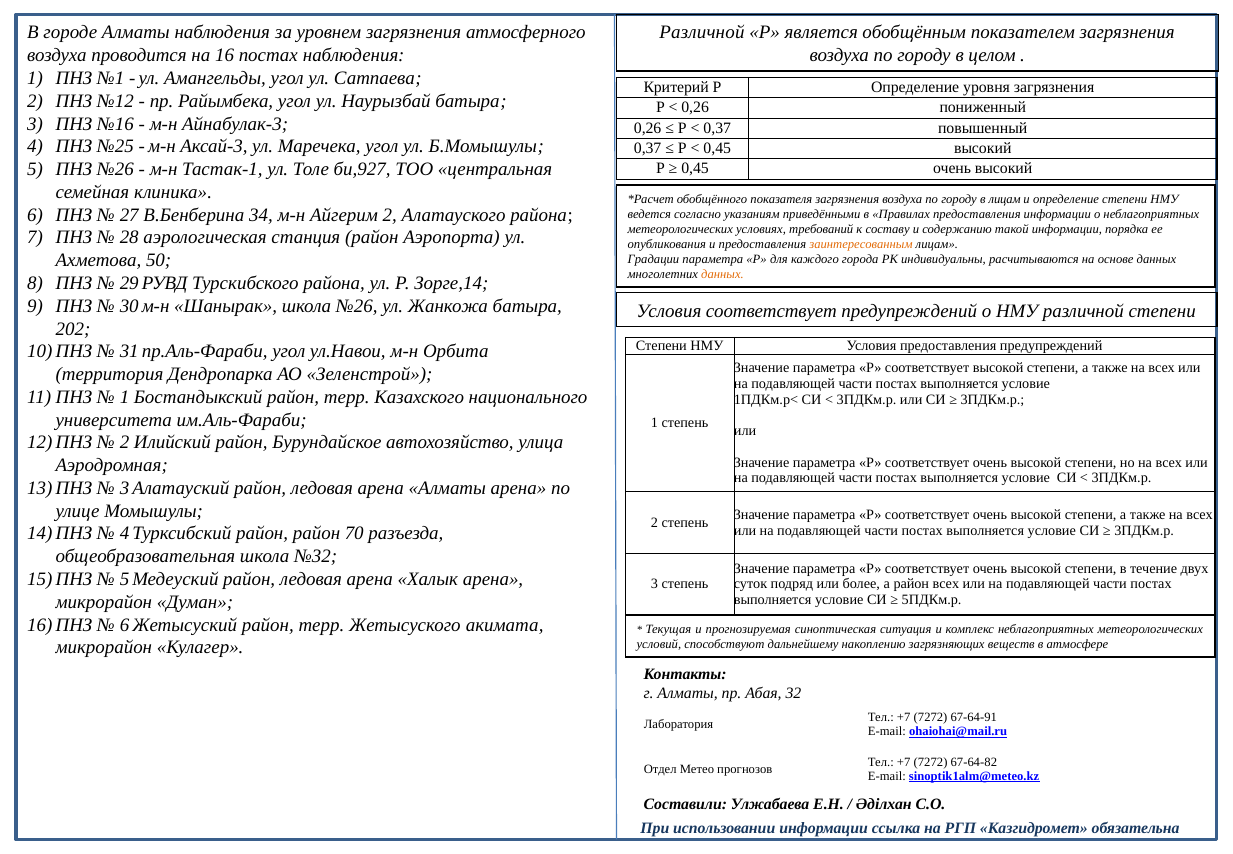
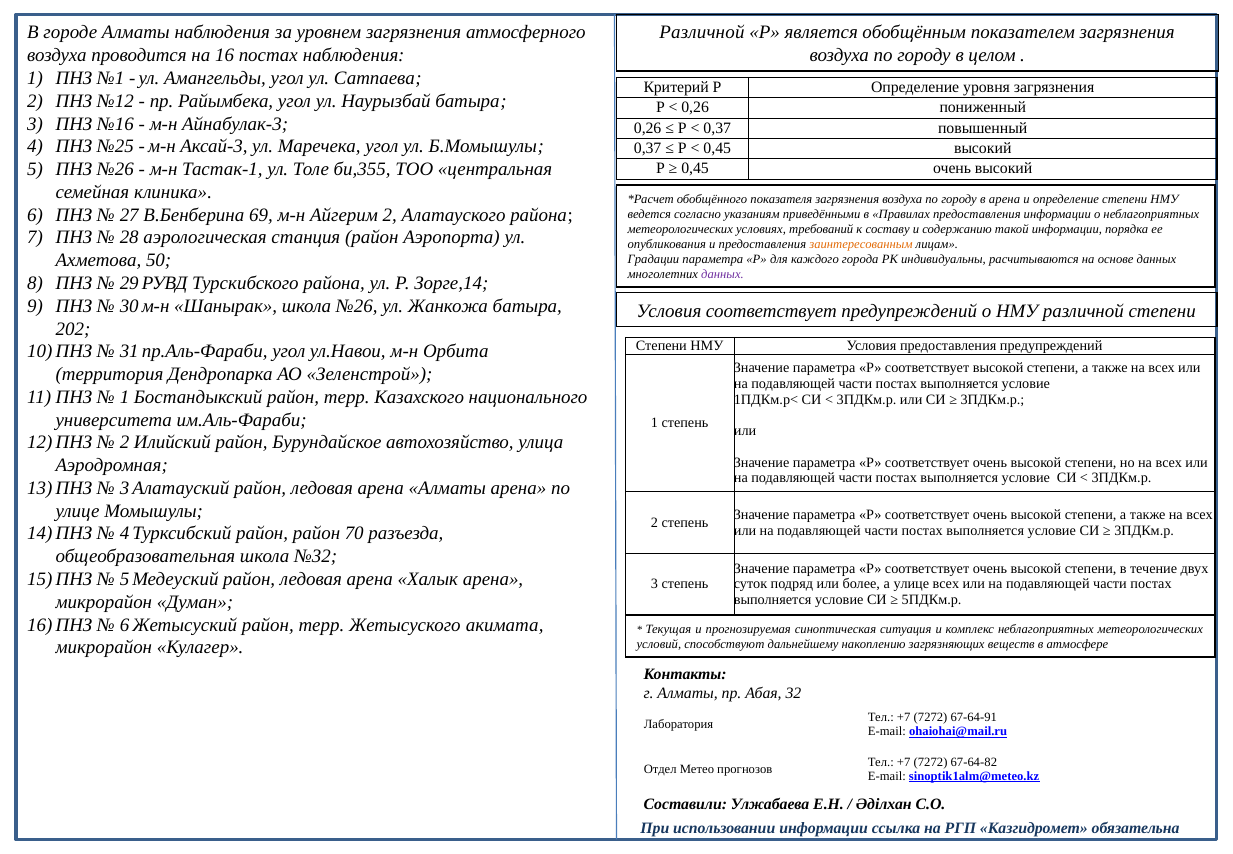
би,927: би,927 -> би,355
в лицам: лицам -> арена
34: 34 -> 69
данных at (723, 274) colour: orange -> purple
а район: район -> улице
